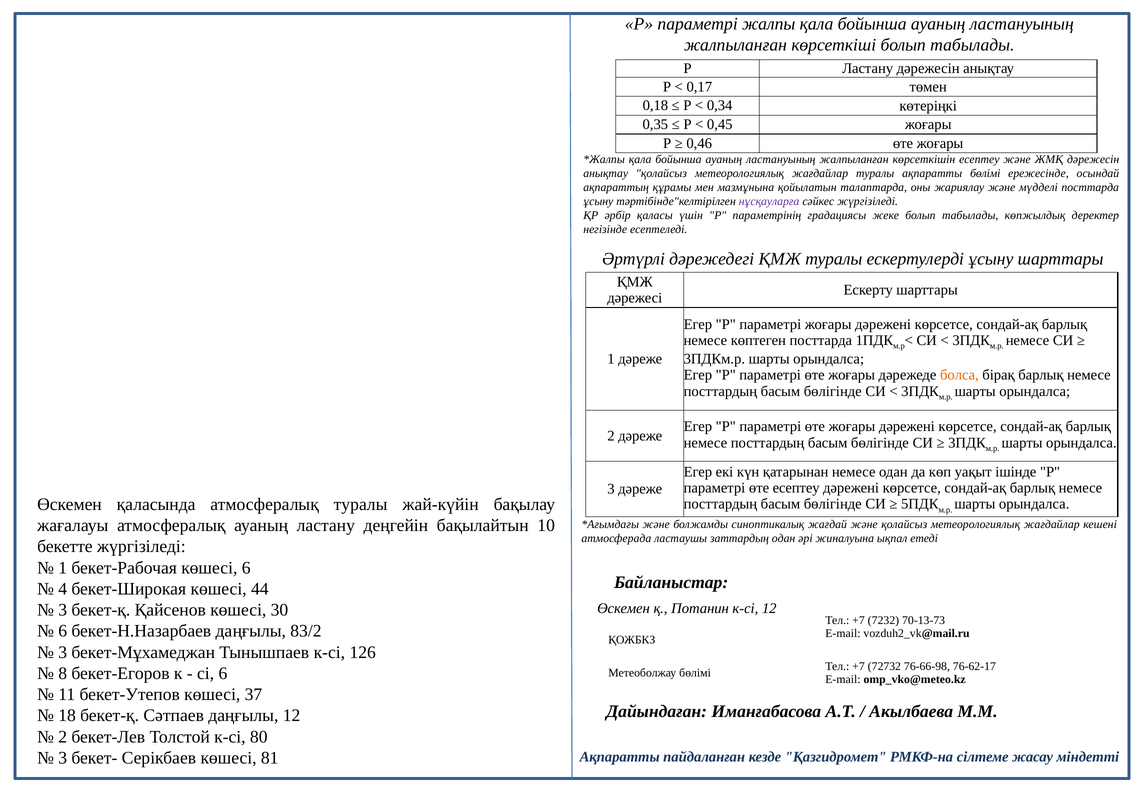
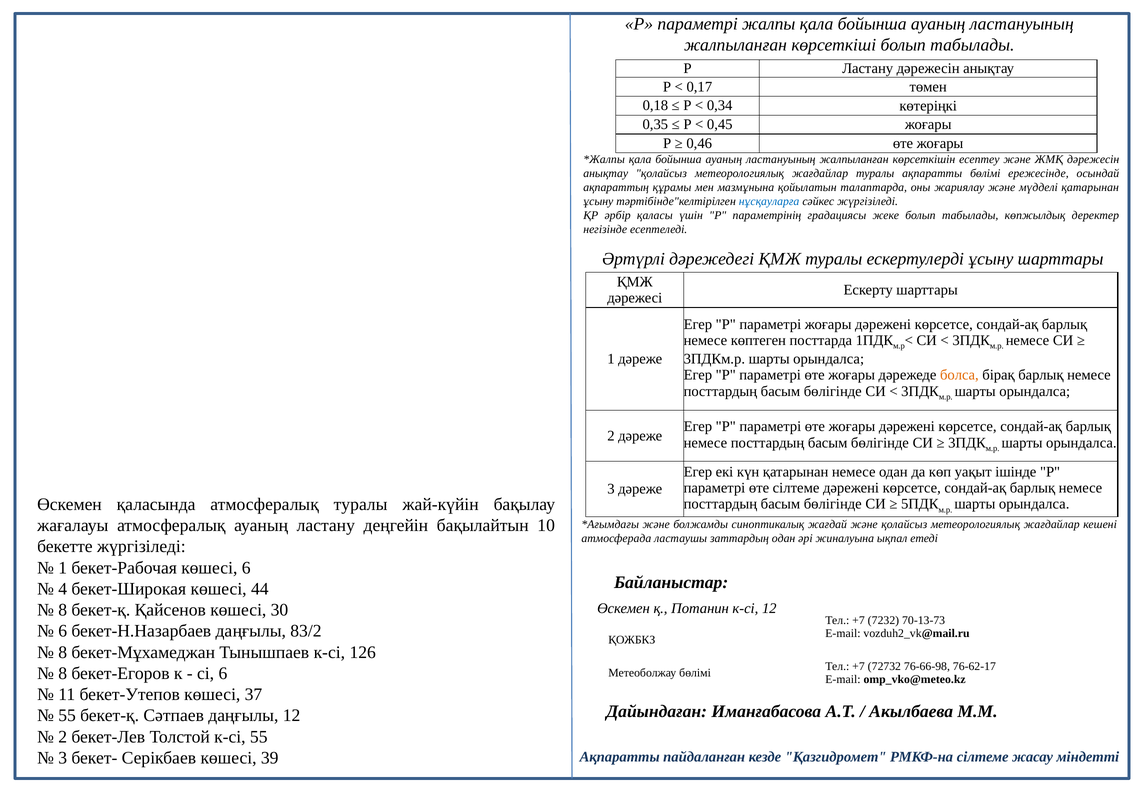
мүдделі посттарда: посттарда -> қатарынан
нұсқауларға colour: purple -> blue
өте есептеу: есептеу -> сілтеме
3 at (63, 610): 3 -> 8
3 at (63, 652): 3 -> 8
18 at (67, 716): 18 -> 55
к-сі 80: 80 -> 55
81: 81 -> 39
